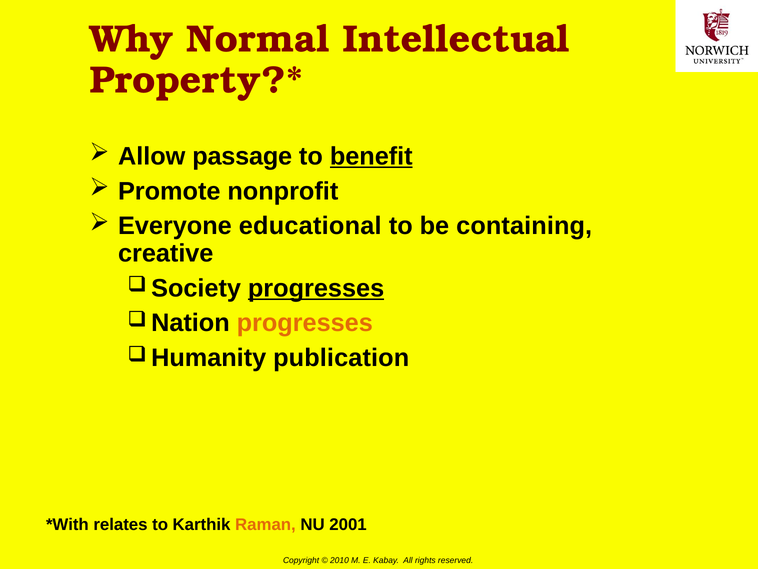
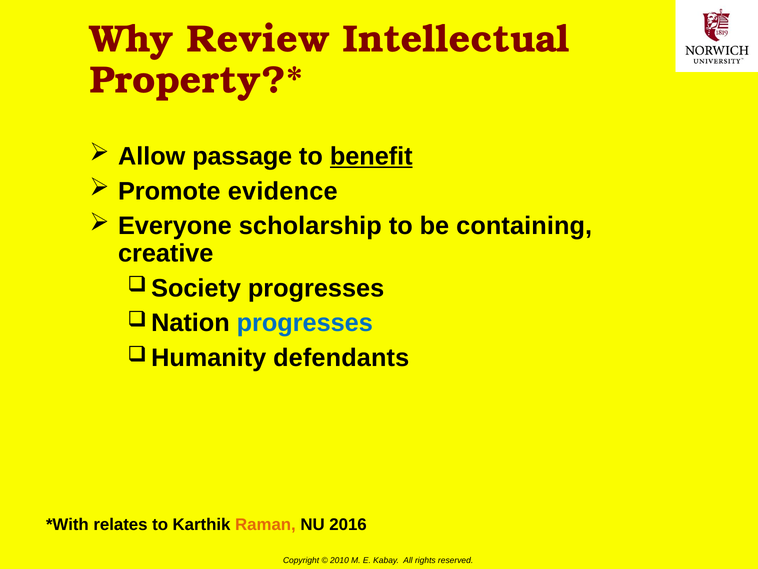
Normal: Normal -> Review
nonprofit: nonprofit -> evidence
educational: educational -> scholarship
progresses at (316, 288) underline: present -> none
progresses at (305, 323) colour: orange -> blue
publication: publication -> defendants
2001: 2001 -> 2016
